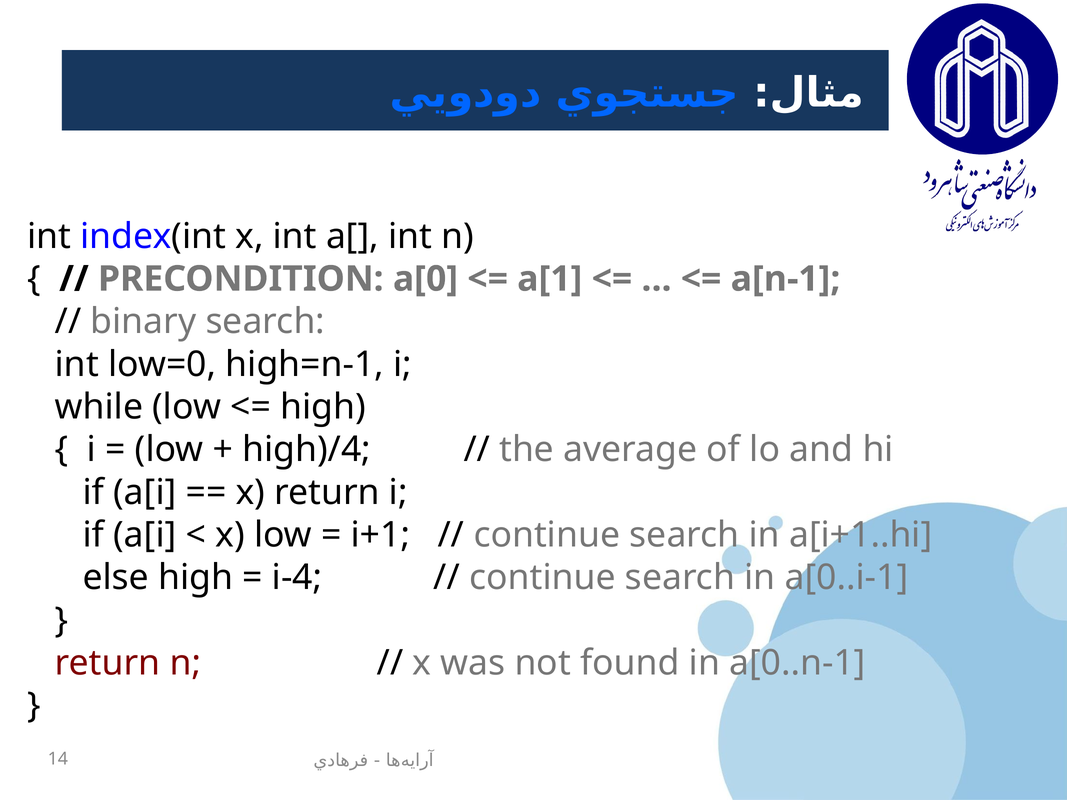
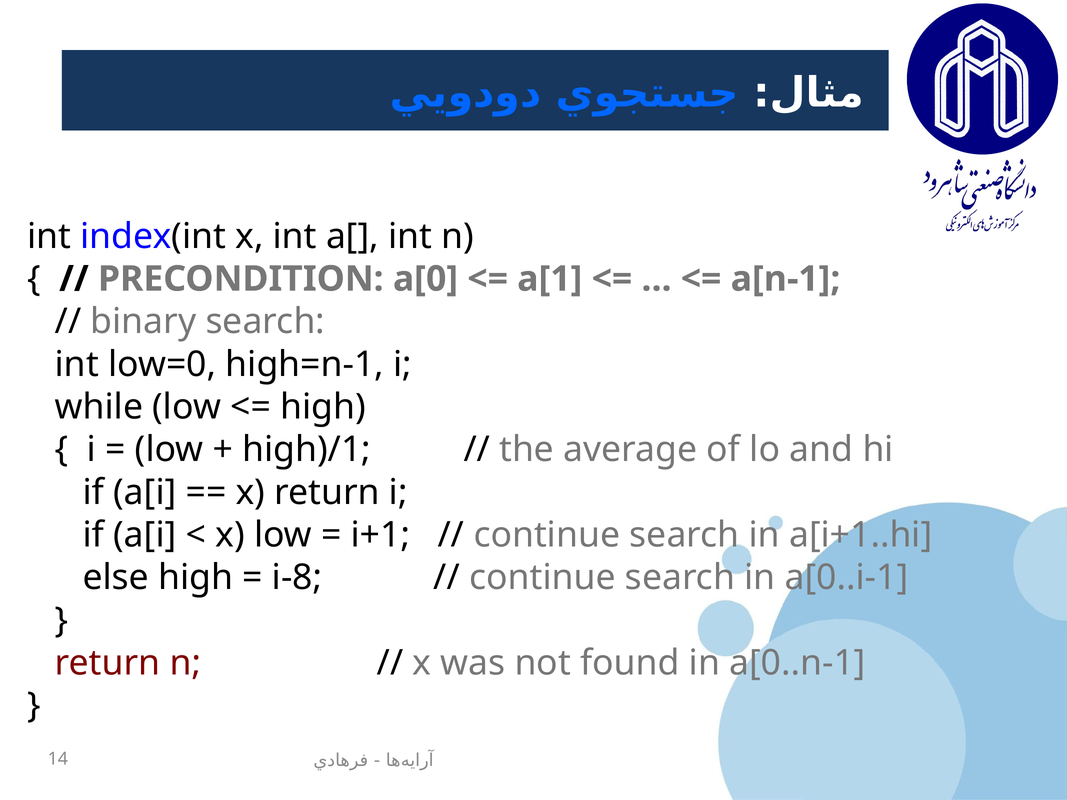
high)/4: high)/4 -> high)/1
i-4: i-4 -> i-8
